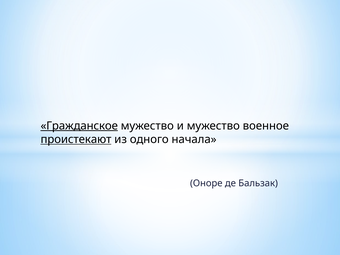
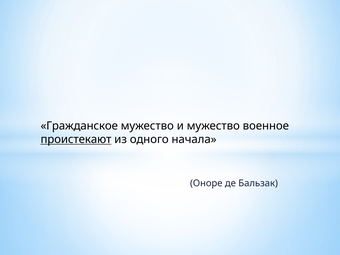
Гражданское underline: present -> none
